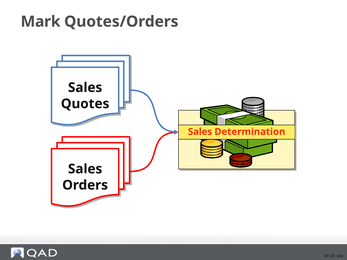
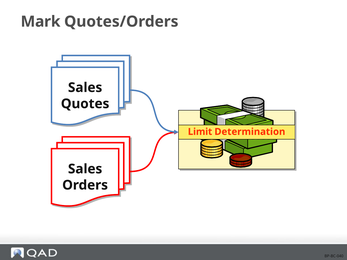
Sales at (200, 132): Sales -> Limit
